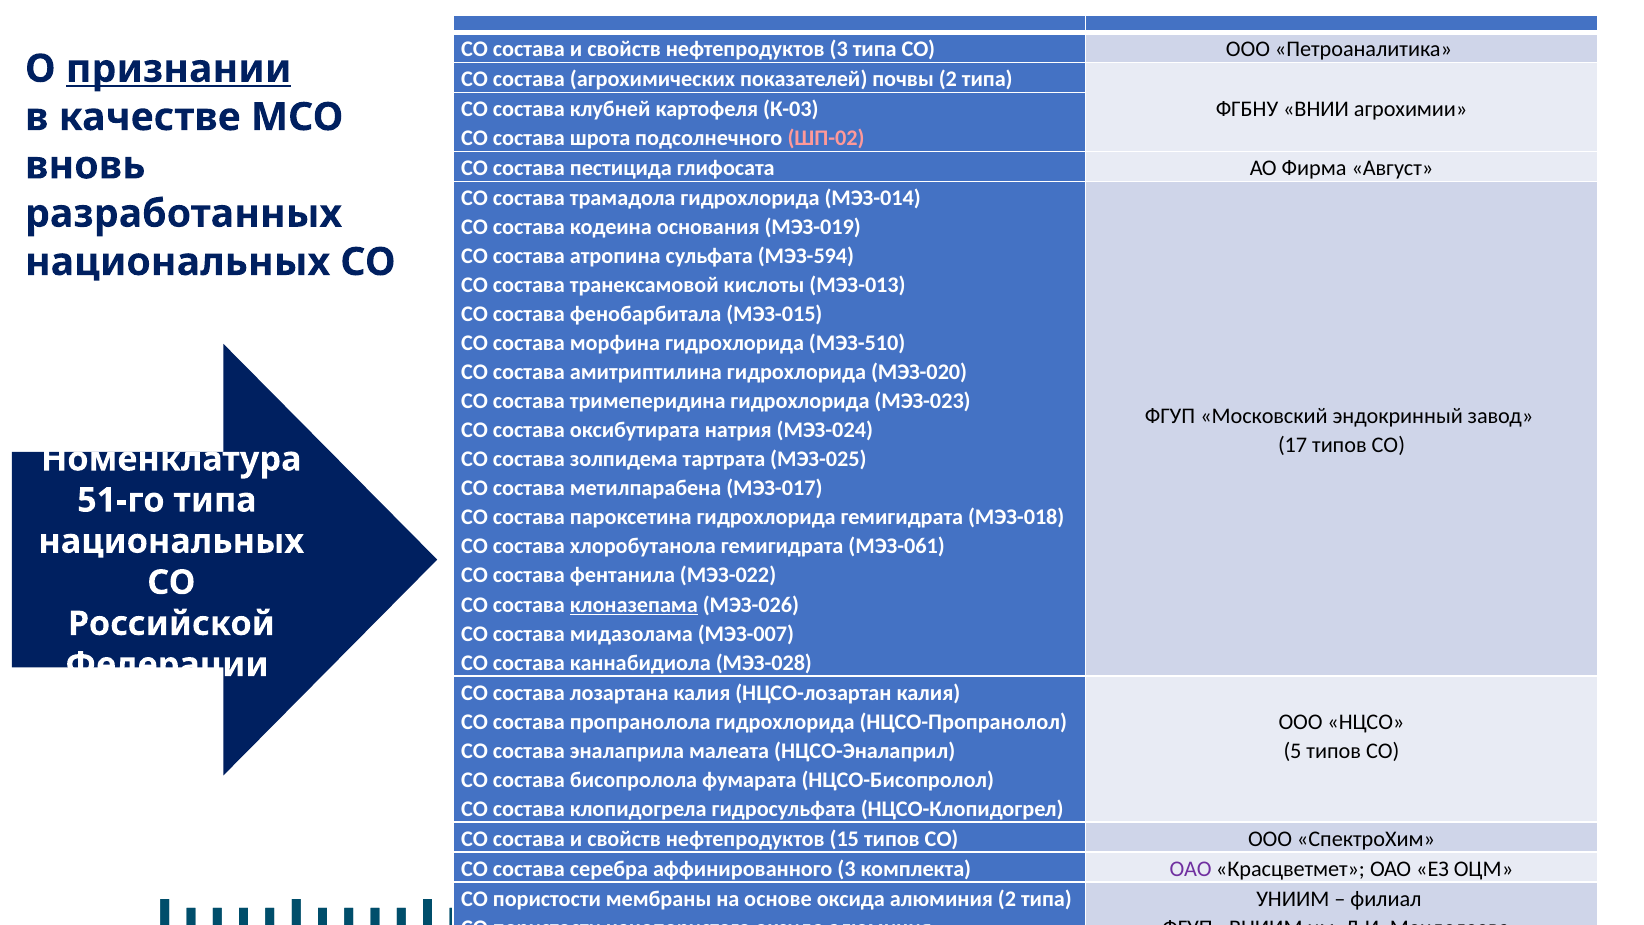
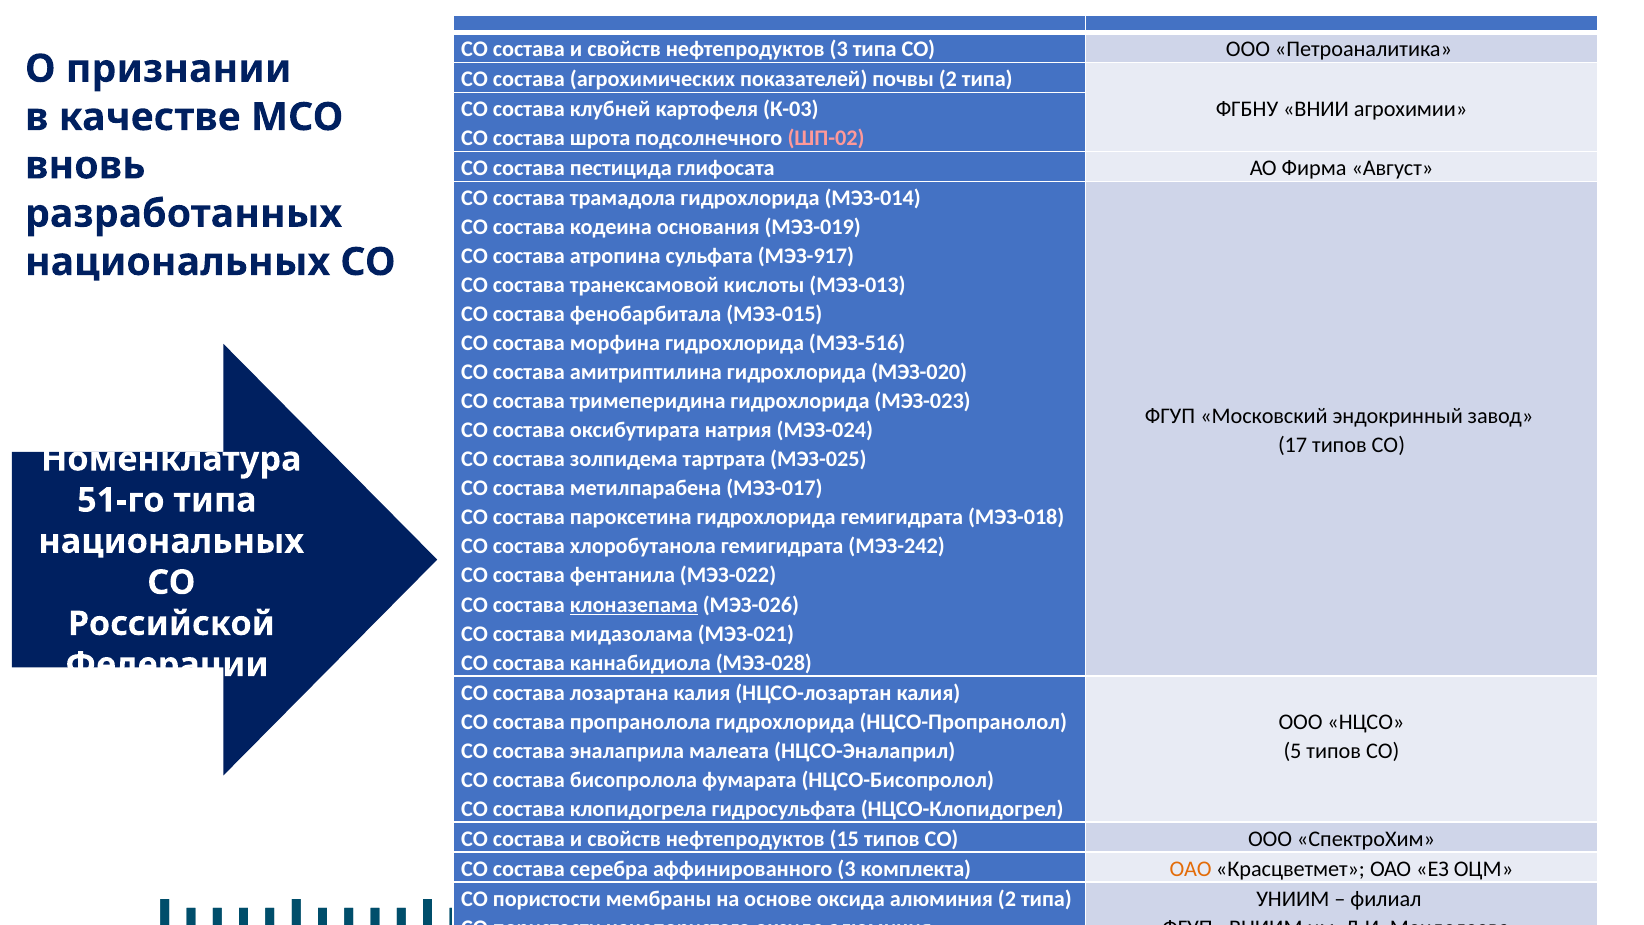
признании underline: present -> none
МЭЗ-594: МЭЗ-594 -> МЭЗ-917
МЭЗ-510: МЭЗ-510 -> МЭЗ-516
МЭЗ-061: МЭЗ-061 -> МЭЗ-242
МЭЗ-007: МЭЗ-007 -> МЭЗ-021
ОАО at (1191, 869) colour: purple -> orange
